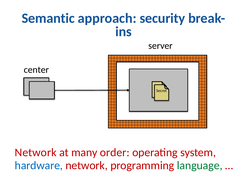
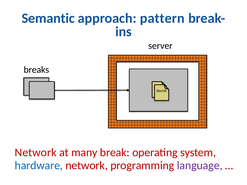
security: security -> pattern
center: center -> breaks
order: order -> break
language colour: green -> purple
